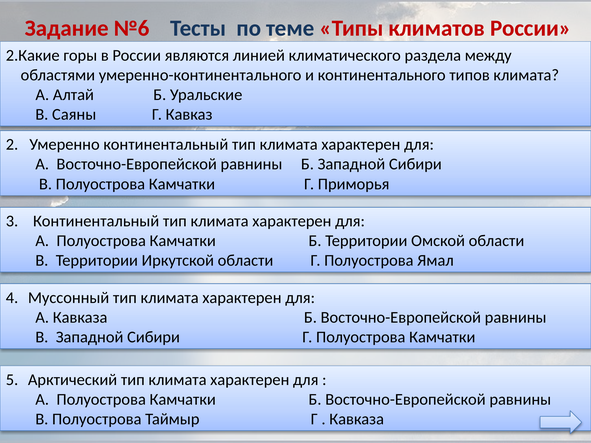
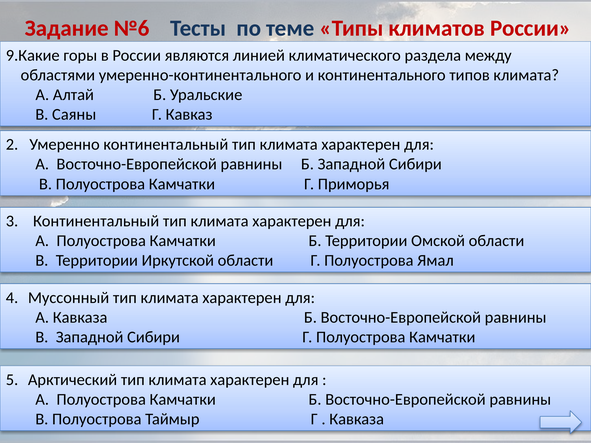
2.Какие: 2.Какие -> 9.Какие
